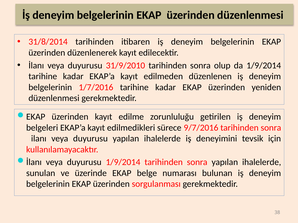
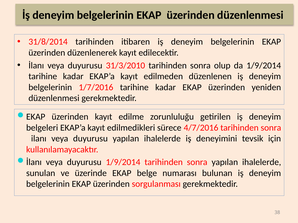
31/9/2010: 31/9/2010 -> 31/3/2010
9/7/2016: 9/7/2016 -> 4/7/2016
